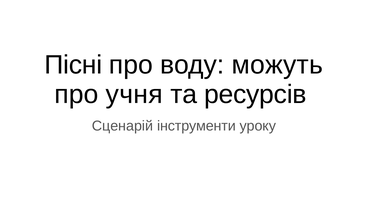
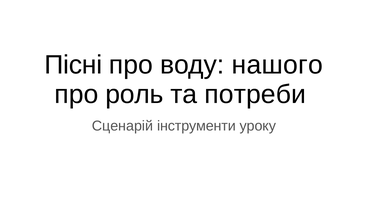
можуть: можуть -> нашого
учня: учня -> роль
ресурсів: ресурсів -> потреби
